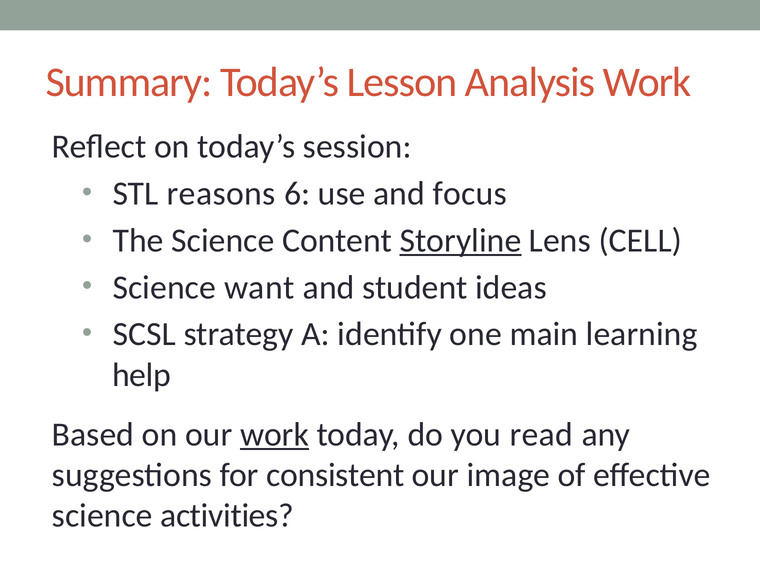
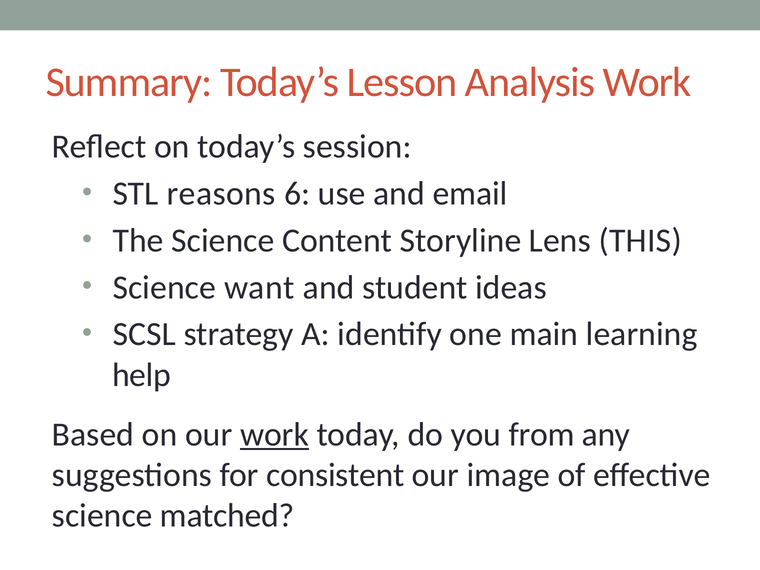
focus: focus -> email
Storyline underline: present -> none
CELL: CELL -> THIS
read: read -> from
activities: activities -> matched
